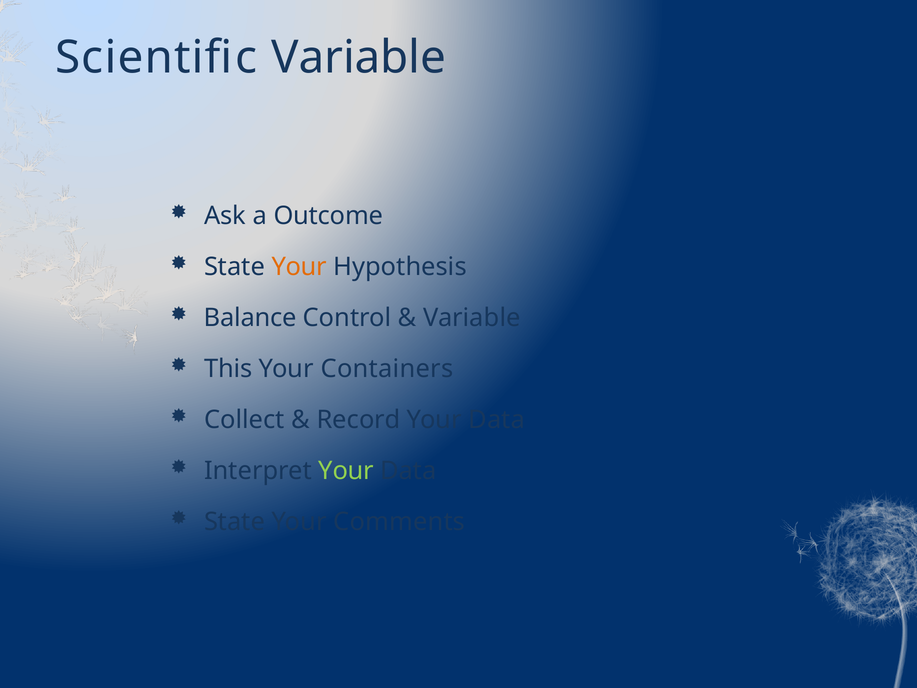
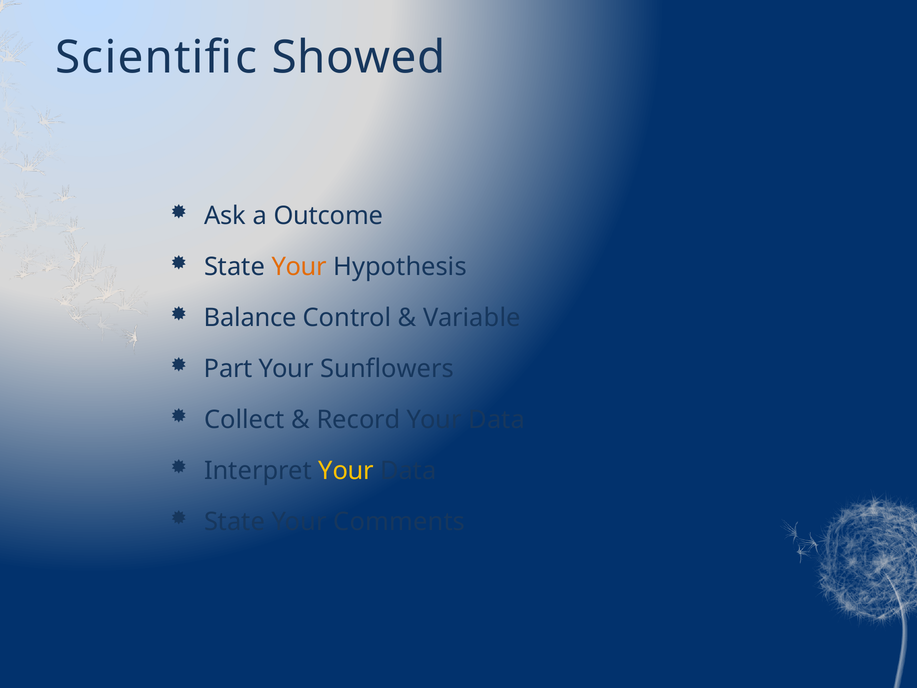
Scientific Variable: Variable -> Showed
This: This -> Part
Containers: Containers -> Sunflowers
Your at (346, 471) colour: light green -> yellow
